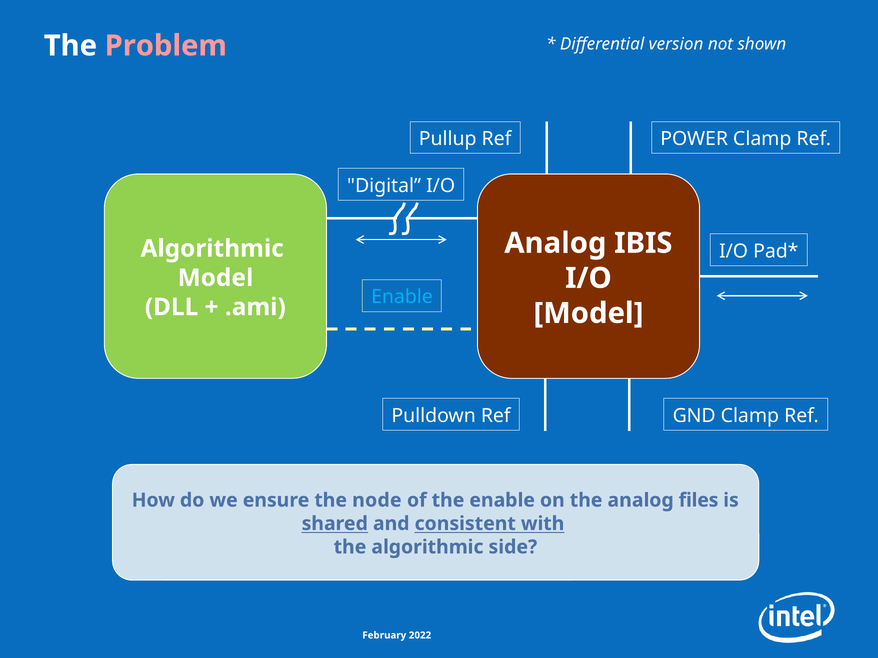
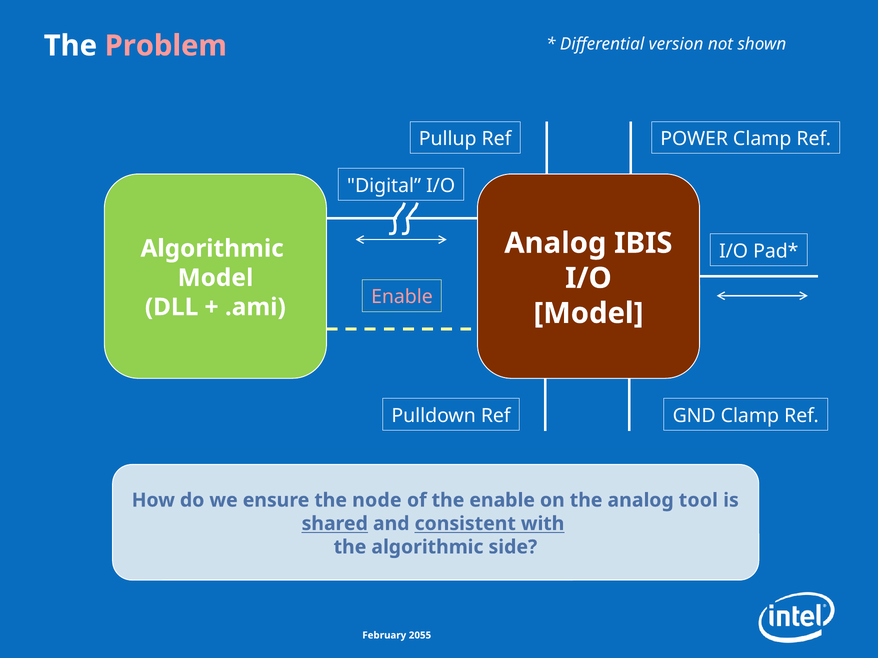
Enable at (402, 297) colour: light blue -> pink
files: files -> tool
2022: 2022 -> 2055
